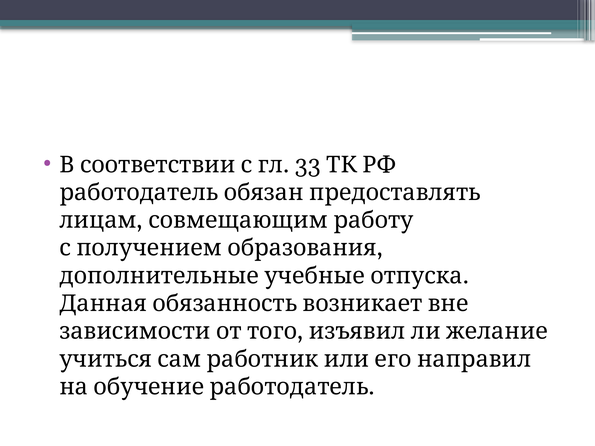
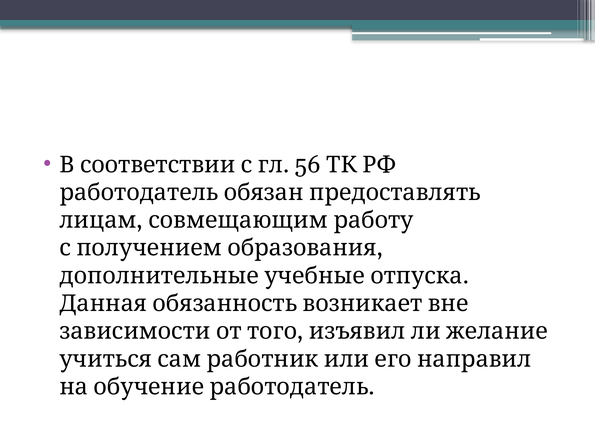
33: 33 -> 56
